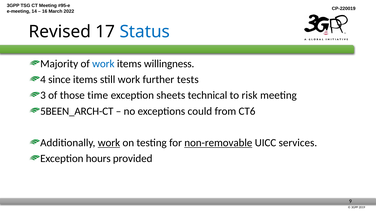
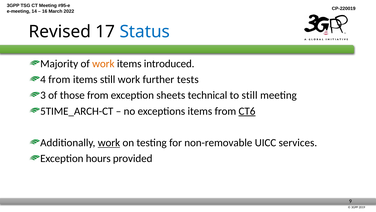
work at (103, 64) colour: blue -> orange
willingness: willingness -> introduced
4 since: since -> from
those time: time -> from
to risk: risk -> still
5BEEN_ARCH-CT: 5BEEN_ARCH-CT -> 5TIME_ARCH-CT
exceptions could: could -> items
CT6 underline: none -> present
non-removable underline: present -> none
